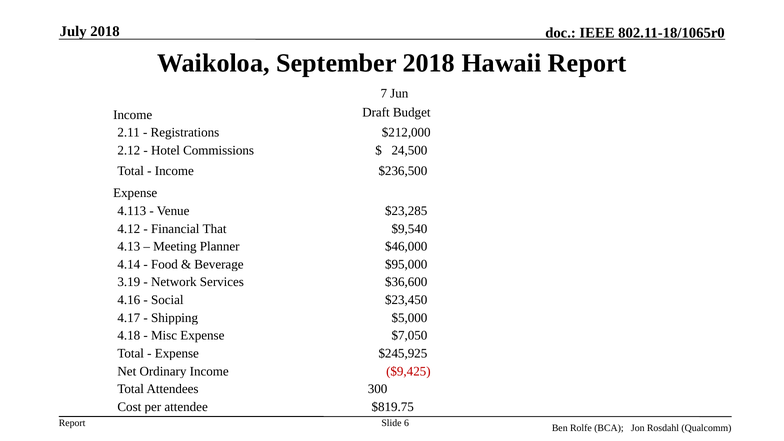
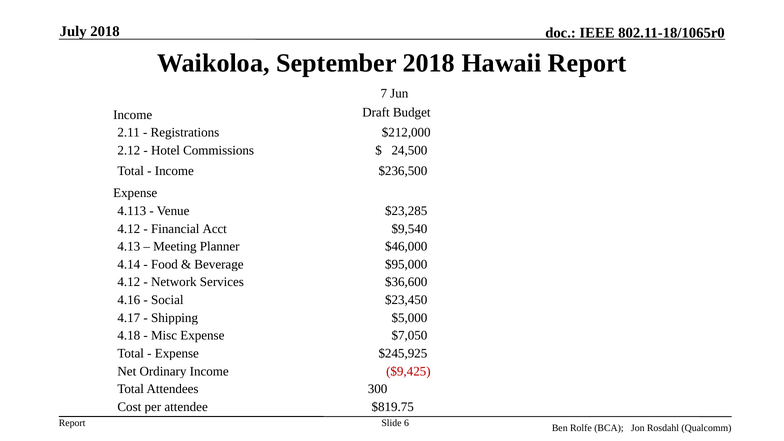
That: That -> Acct
3.19 at (129, 282): 3.19 -> 4.12
